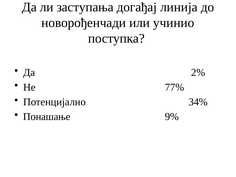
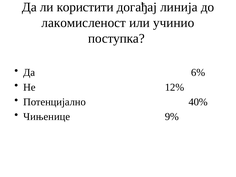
заступања: заступања -> користити
новорођенчади: новорођенчади -> лакомисленост
2%: 2% -> 6%
77%: 77% -> 12%
34%: 34% -> 40%
Понашање: Понашање -> Чињенице
